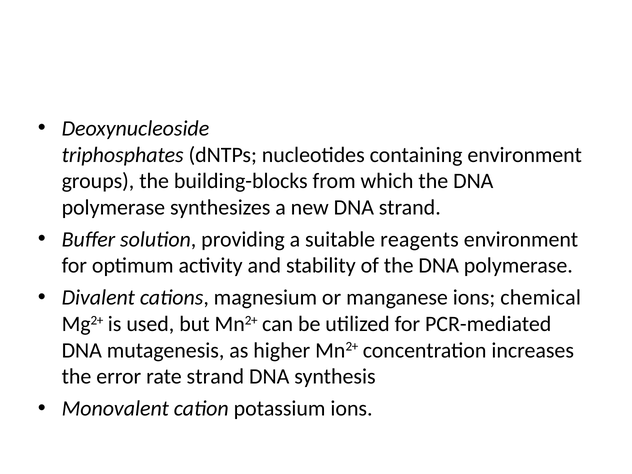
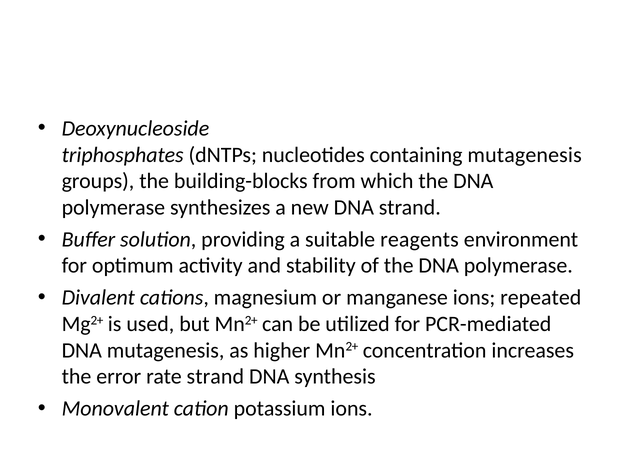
containing environment: environment -> mutagenesis
chemical: chemical -> repeated
